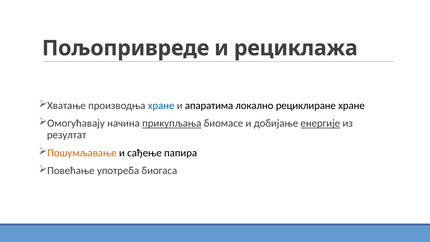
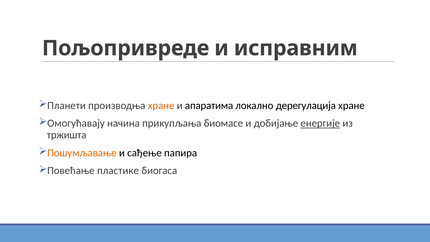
рециклажа: рециклажа -> исправним
Хватање: Хватање -> Планети
хране at (161, 105) colour: blue -> orange
рециклиране: рециклиране -> дерегулација
прикупљања underline: present -> none
резултат: резултат -> тржишта
употреба: употреба -> пластике
